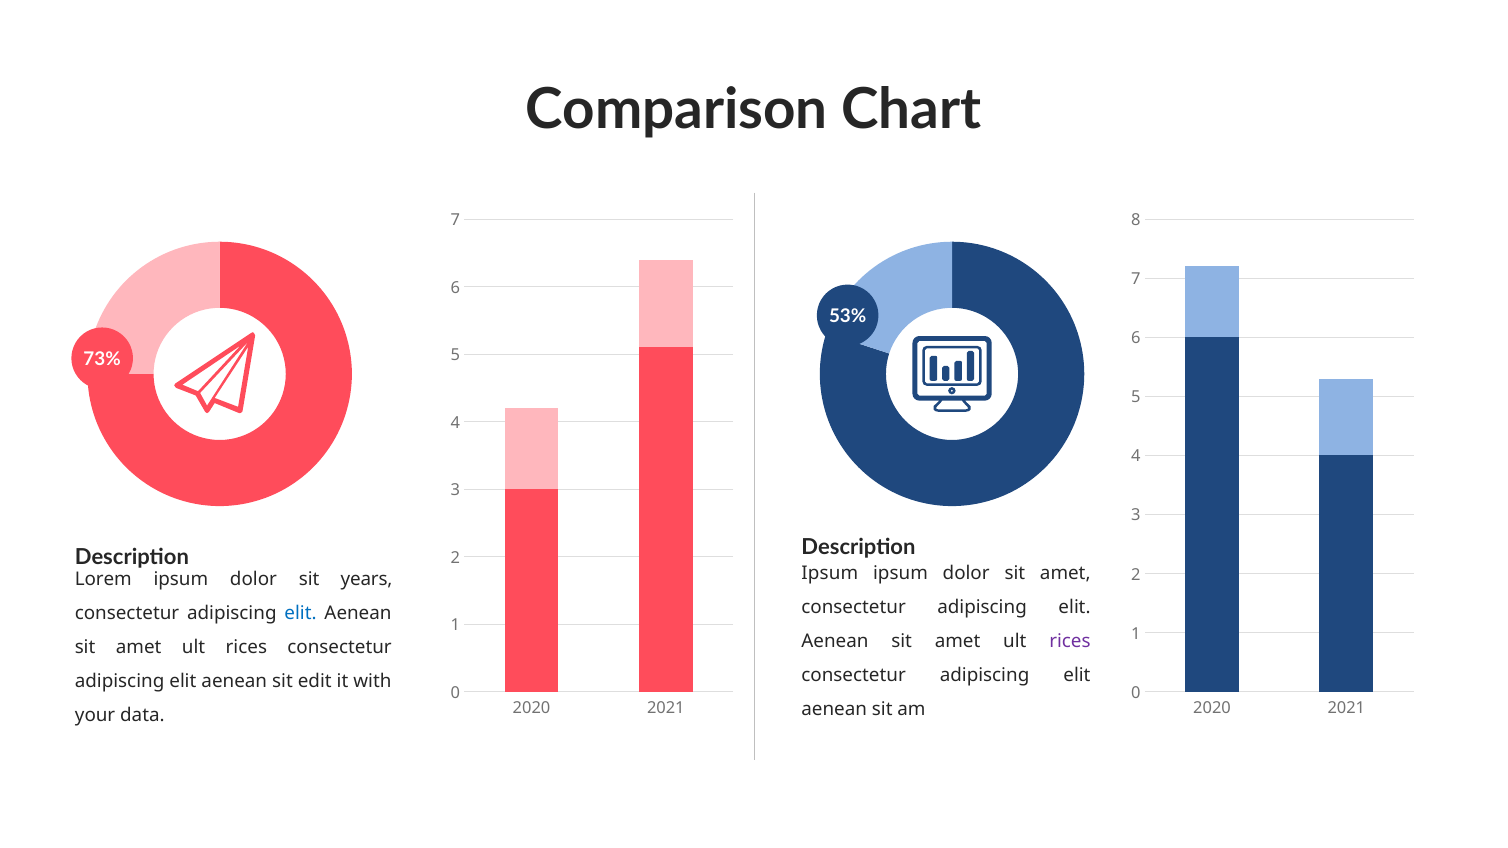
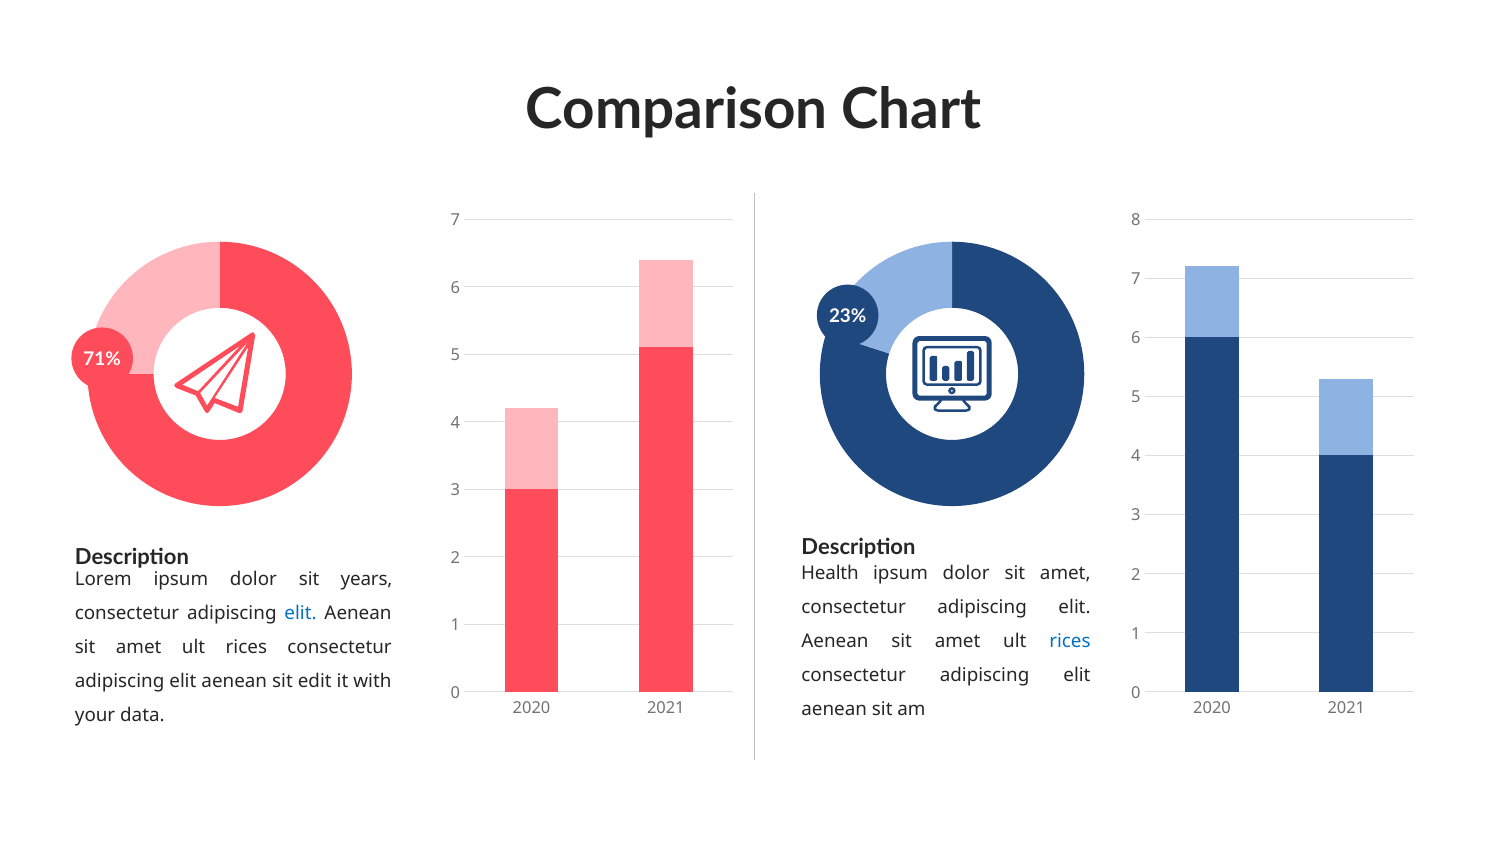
53%: 53% -> 23%
73%: 73% -> 71%
Ipsum at (830, 574): Ipsum -> Health
rices at (1070, 642) colour: purple -> blue
